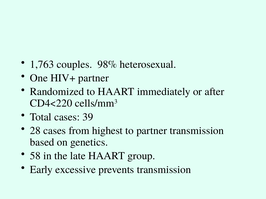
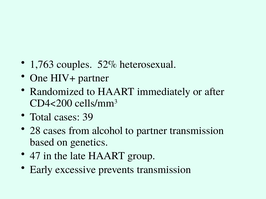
98%: 98% -> 52%
CD4<220: CD4<220 -> CD4<200
highest: highest -> alcohol
58: 58 -> 47
